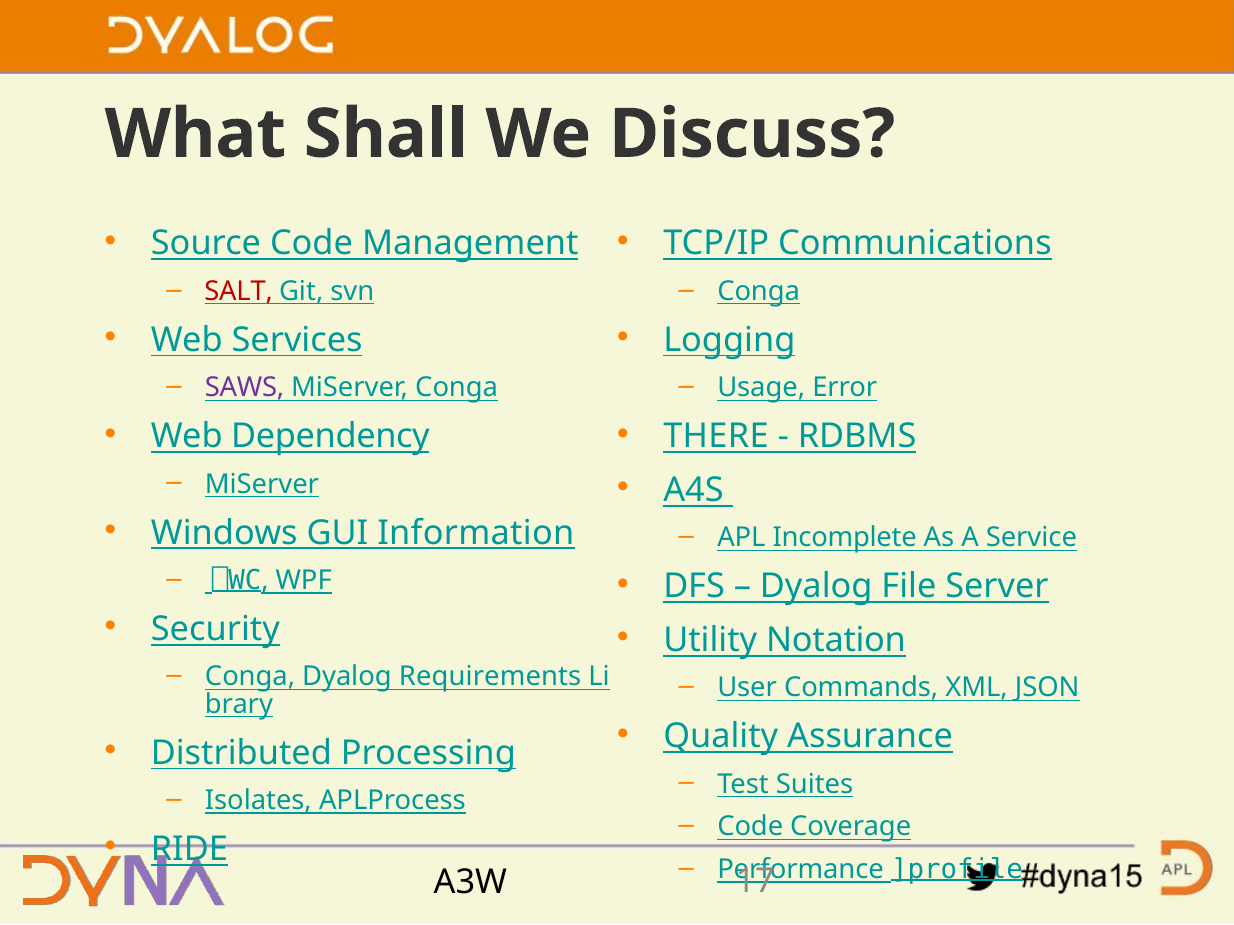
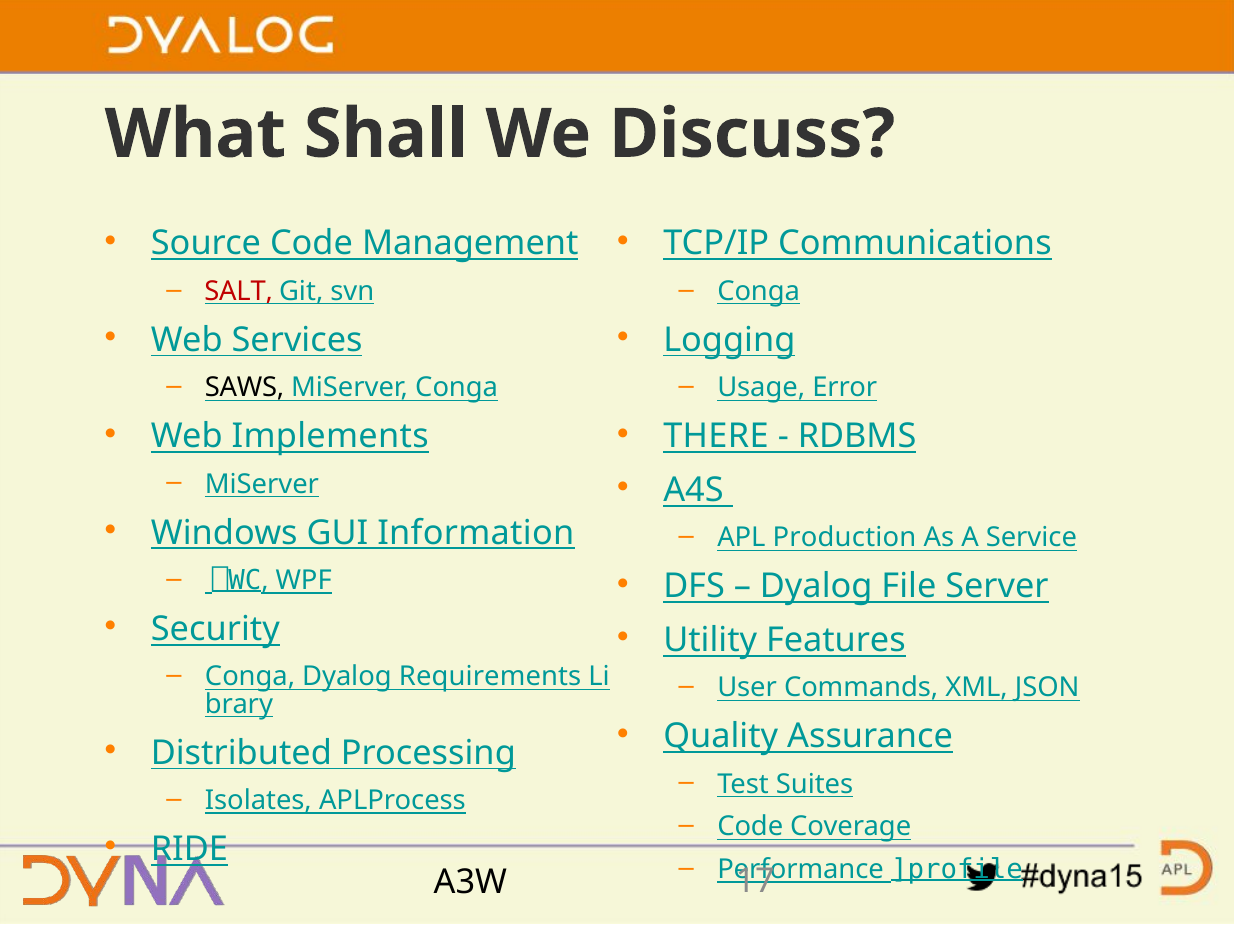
SAWS colour: purple -> black
Dependency: Dependency -> Implements
Incomplete: Incomplete -> Production
Notation: Notation -> Features
